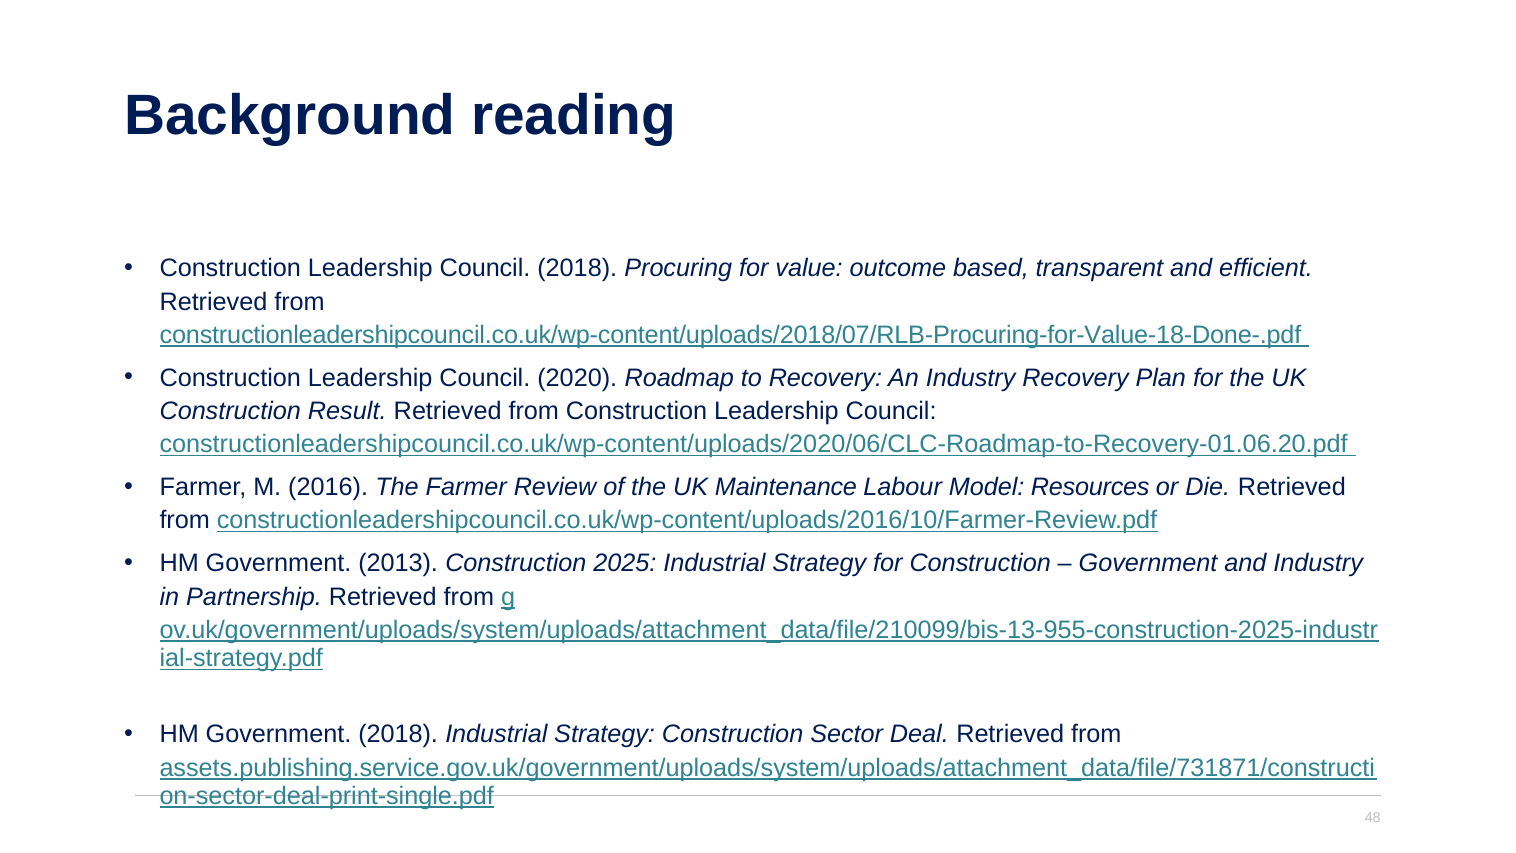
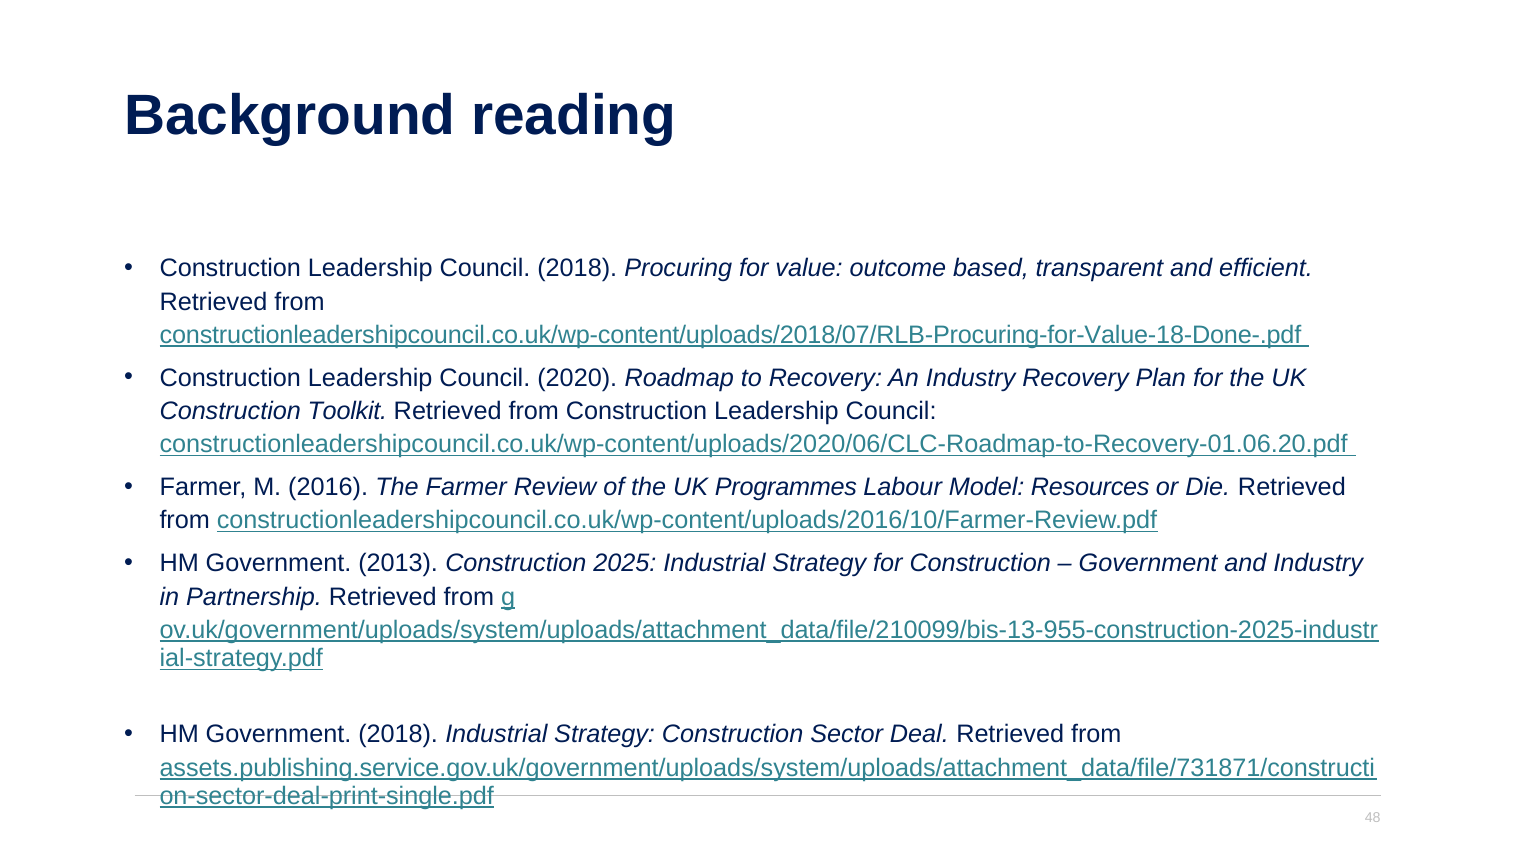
Result: Result -> Toolkit
Maintenance: Maintenance -> Programmes
